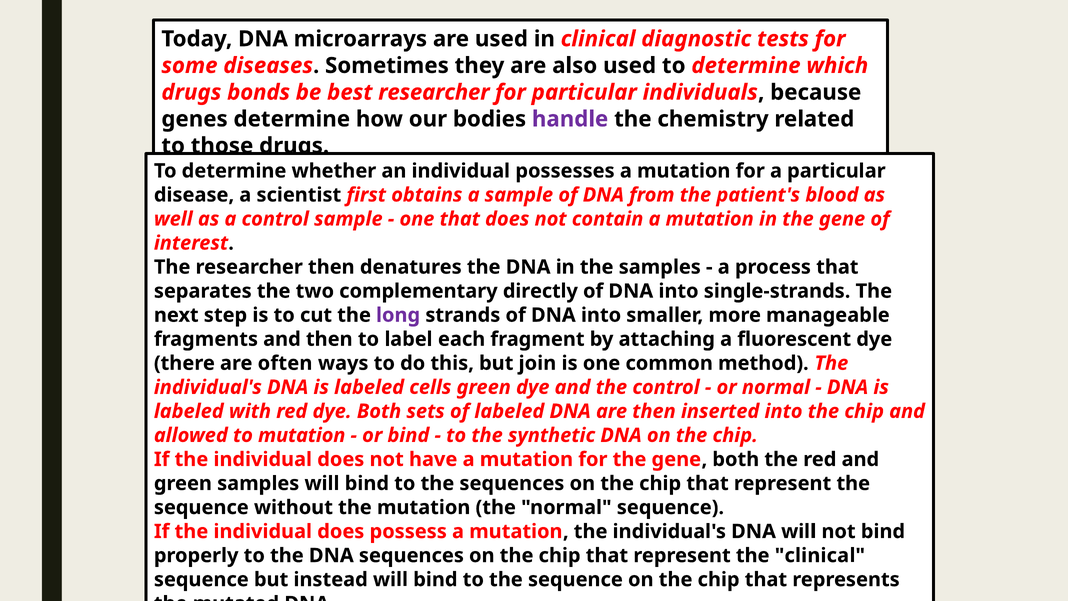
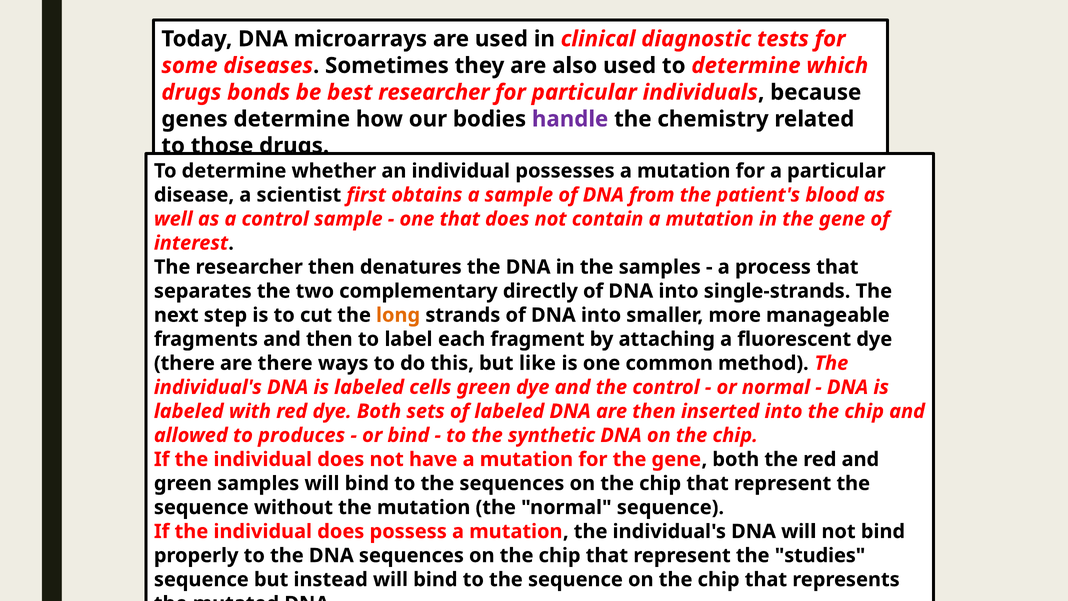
long colour: purple -> orange
are often: often -> there
join: join -> like
to mutation: mutation -> produces
the clinical: clinical -> studies
